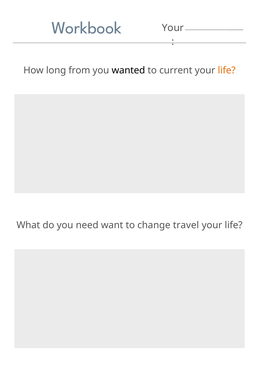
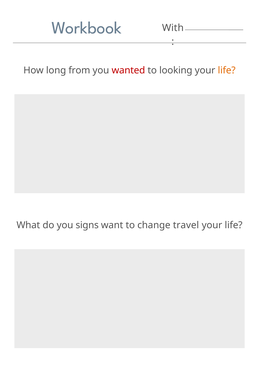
Your at (173, 28): Your -> With
wanted colour: black -> red
current: current -> looking
need: need -> signs
